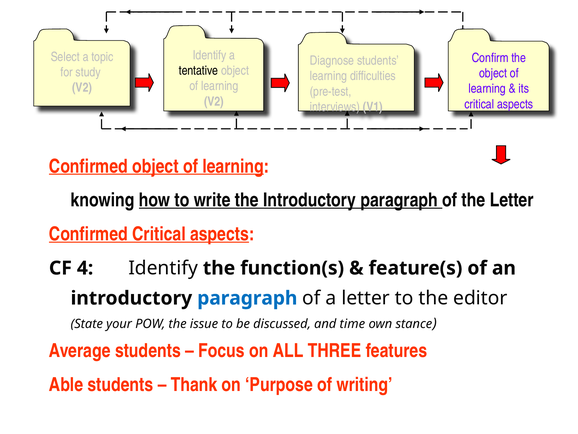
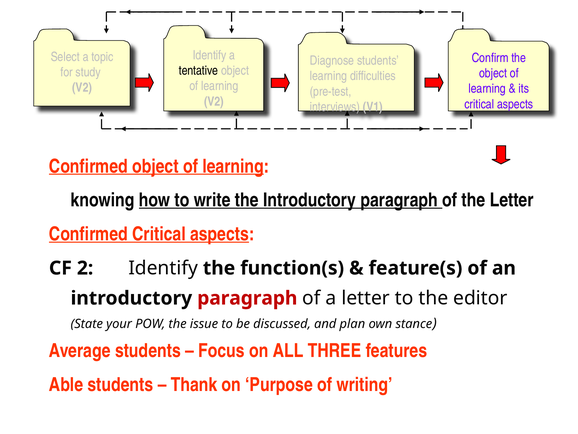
4: 4 -> 2
paragraph at (247, 298) colour: blue -> red
time: time -> plan
